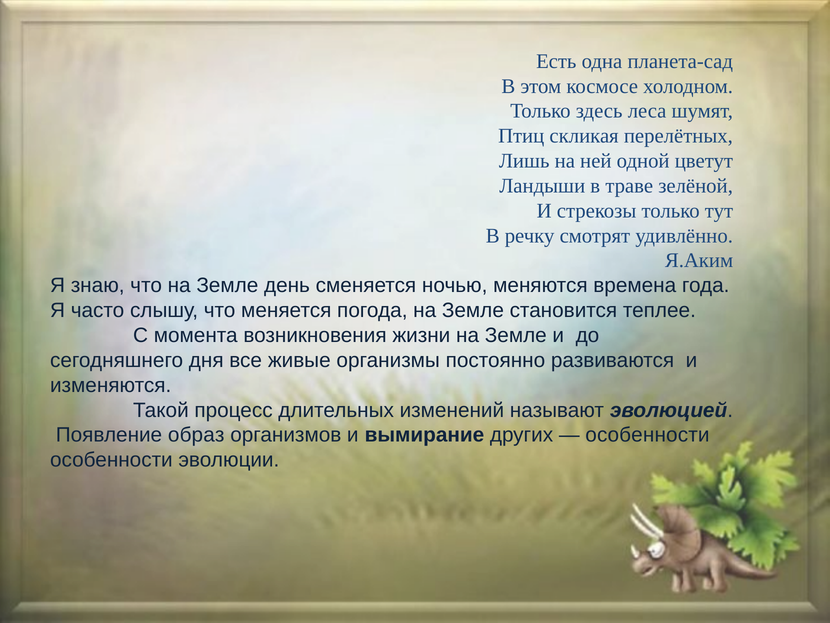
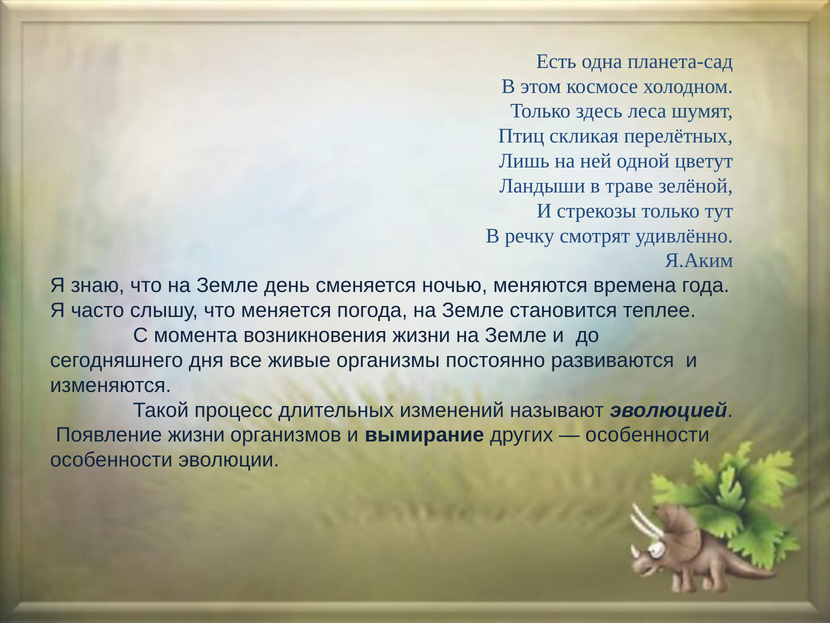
Появление образ: образ -> жизни
